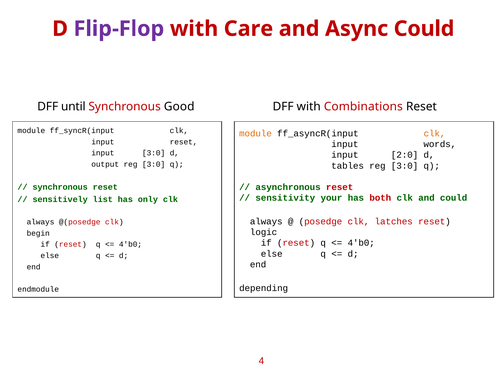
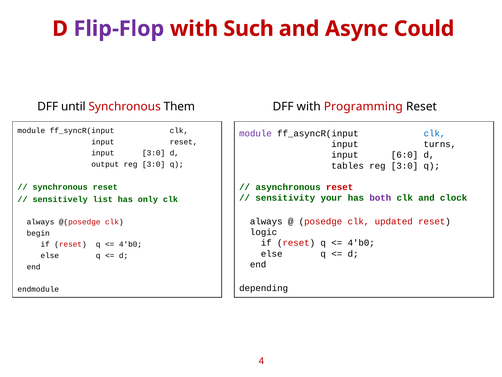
Care: Care -> Such
Good: Good -> Them
Combinations: Combinations -> Programming
module at (255, 133) colour: orange -> purple
clk at (435, 133) colour: orange -> blue
words: words -> turns
2:0: 2:0 -> 6:0
both colour: red -> purple
and could: could -> clock
latches: latches -> updated
